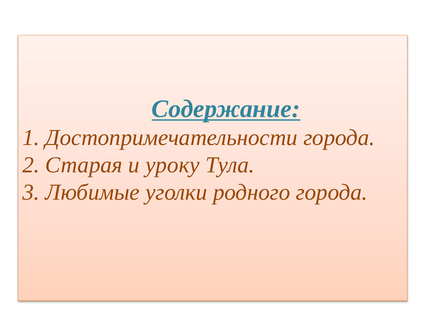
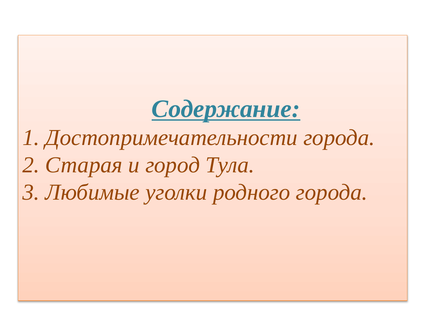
уроку: уроку -> город
